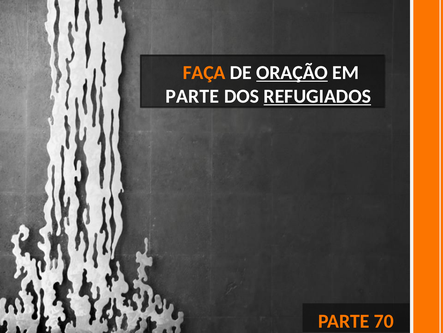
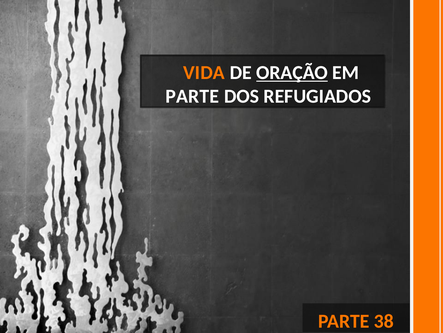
FAÇA: FAÇA -> VIDA
REFUGIADOS underline: present -> none
70: 70 -> 38
